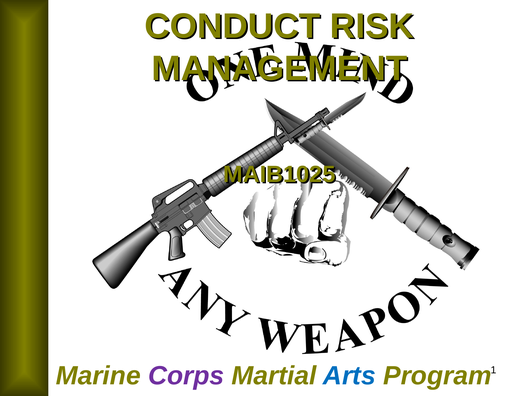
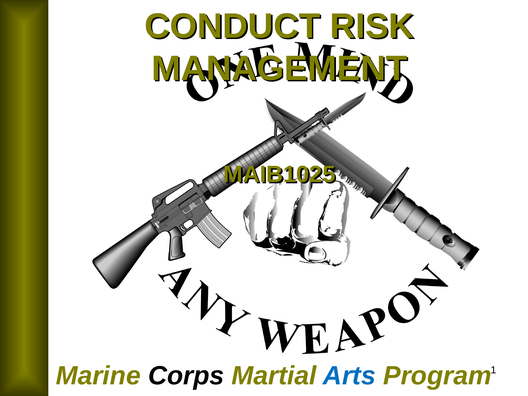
Corps colour: purple -> black
